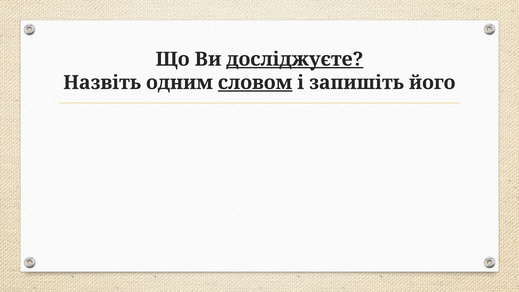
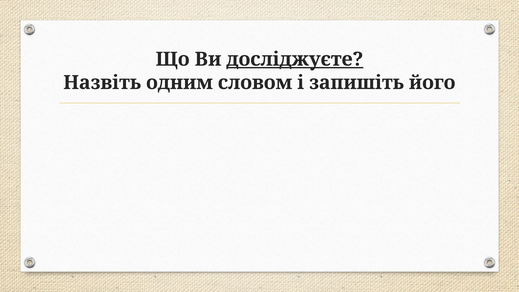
словом underline: present -> none
